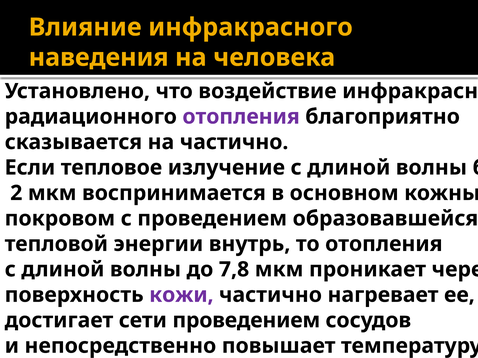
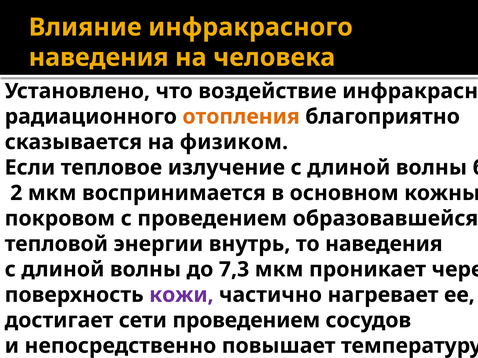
отопления at (241, 117) colour: purple -> orange
на частично: частично -> физиком
то отопления: отопления -> наведения
7,8: 7,8 -> 7,3
